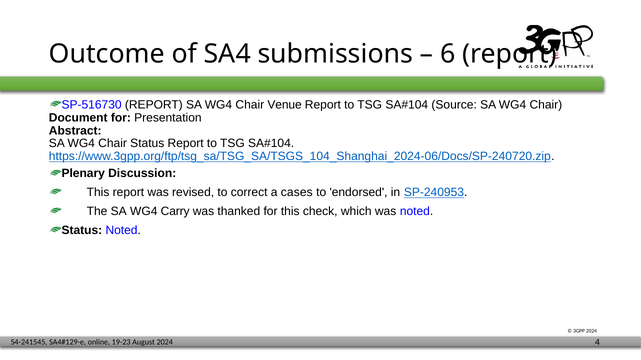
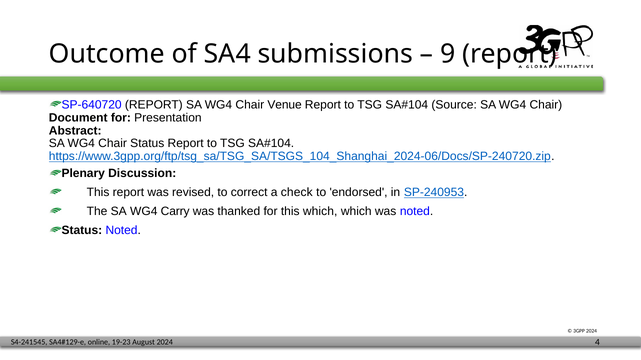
6: 6 -> 9
SP-516730: SP-516730 -> SP-640720
cases: cases -> check
this check: check -> which
